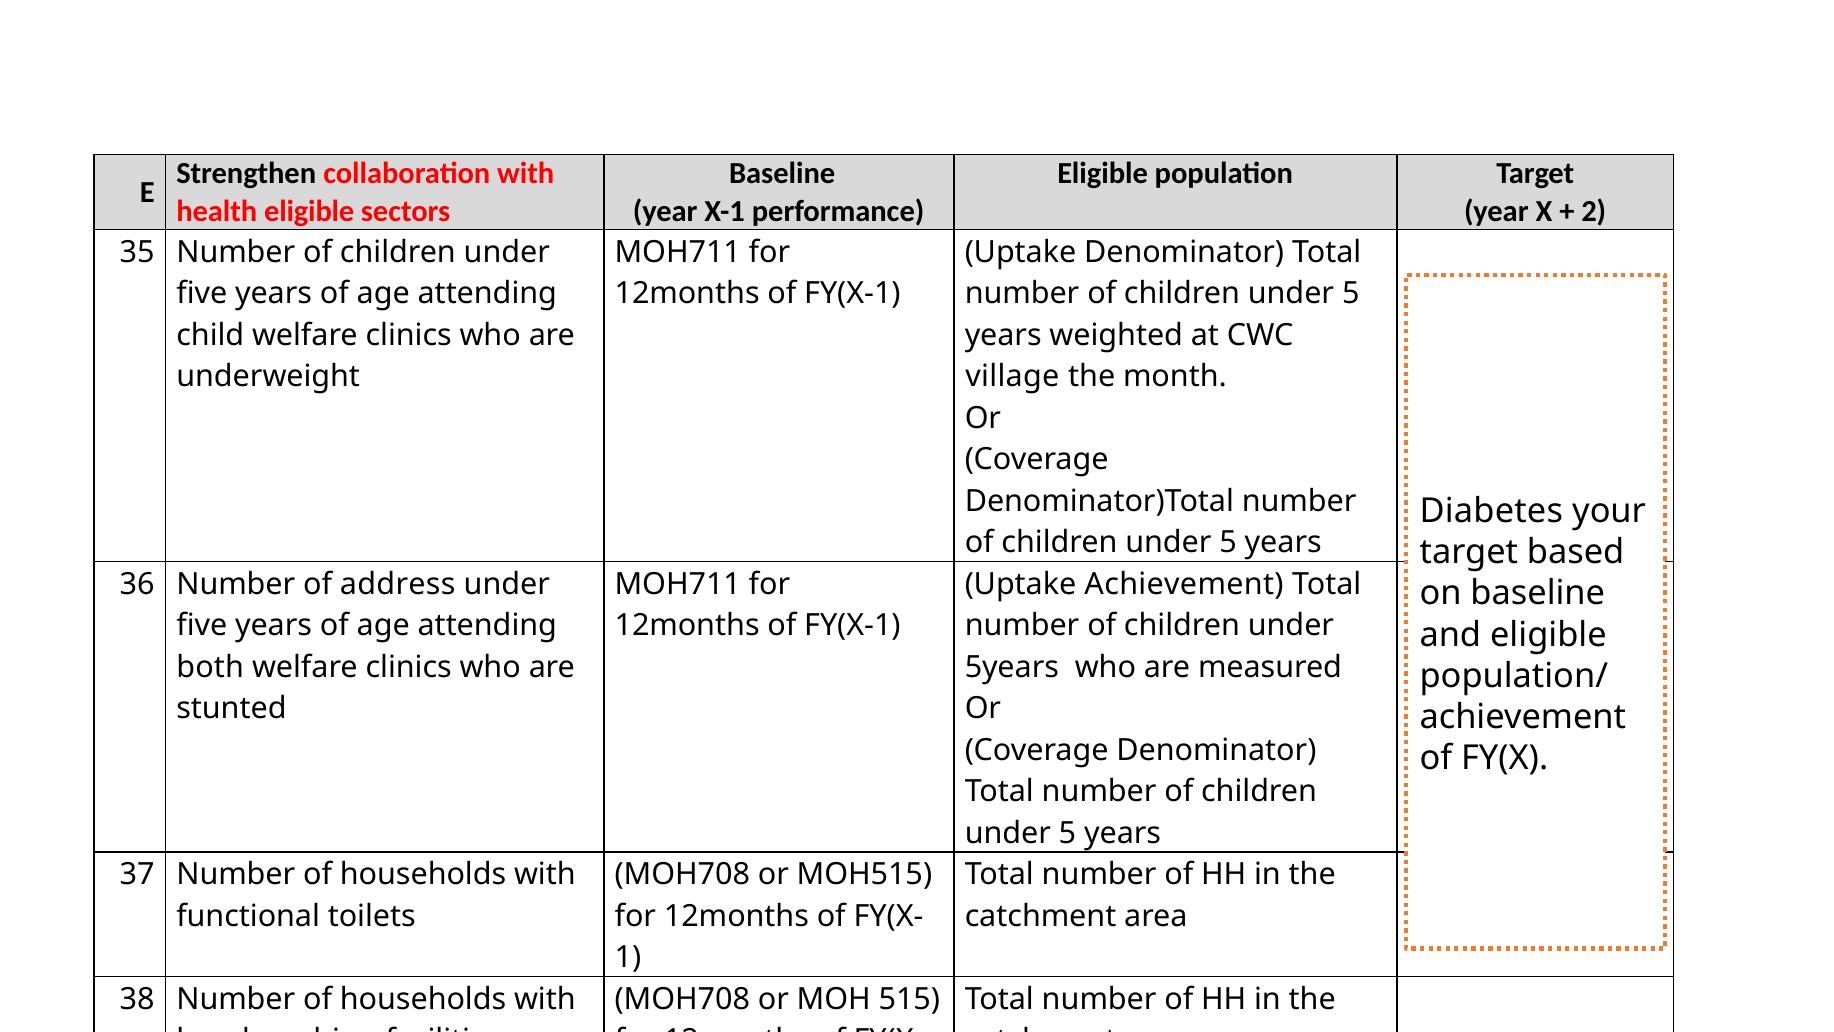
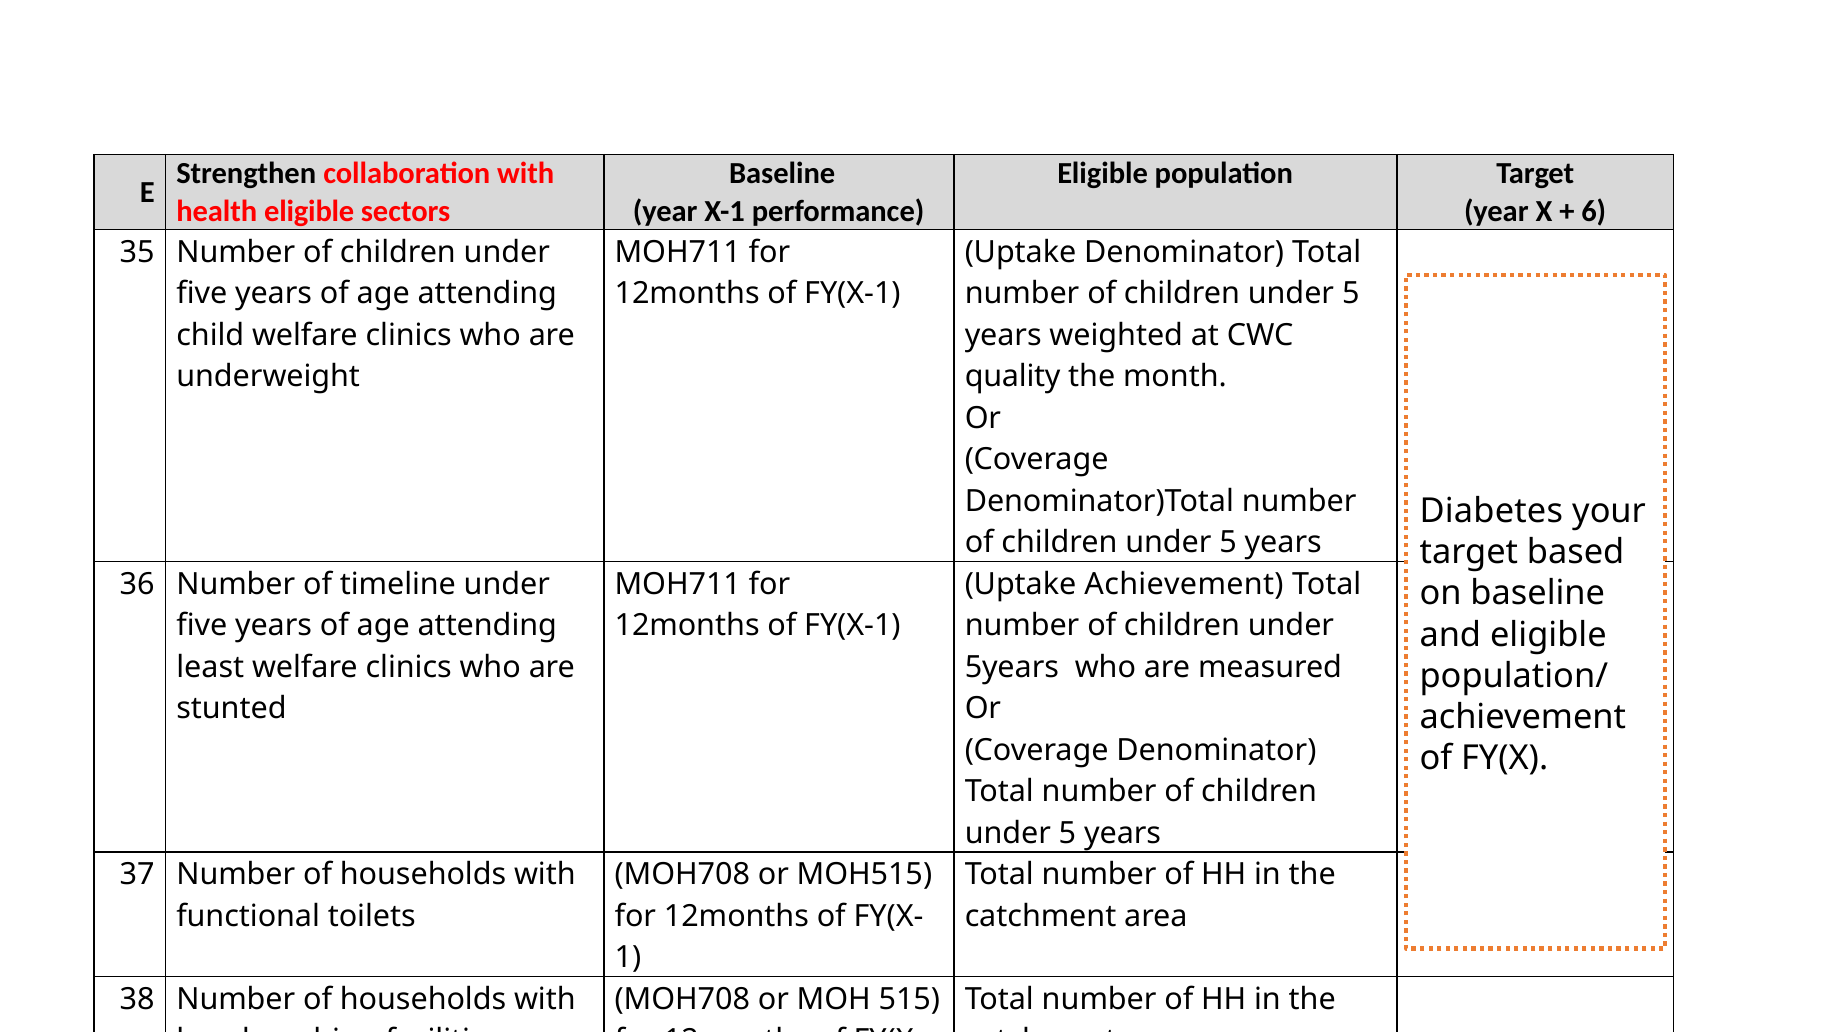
2: 2 -> 6
village: village -> quality
address: address -> timeline
both: both -> least
